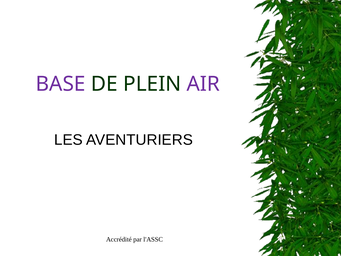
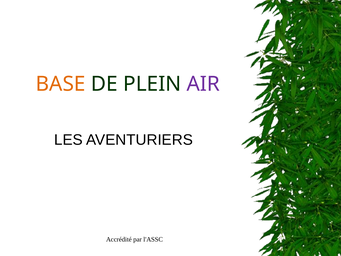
BASE colour: purple -> orange
